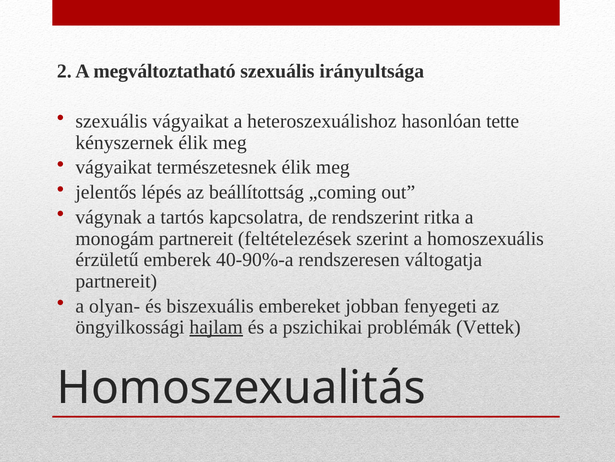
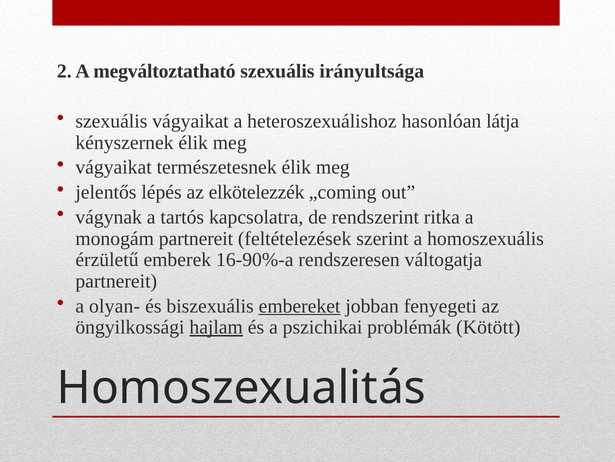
tette: tette -> látja
beállítottság: beállítottság -> elkötelezzék
40-90%-a: 40-90%-a -> 16-90%-a
embereket underline: none -> present
Vettek: Vettek -> Kötött
